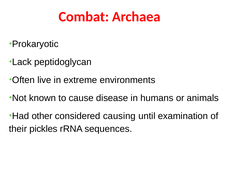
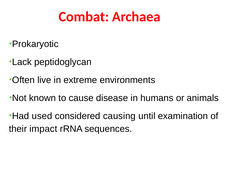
other: other -> used
pickles: pickles -> impact
